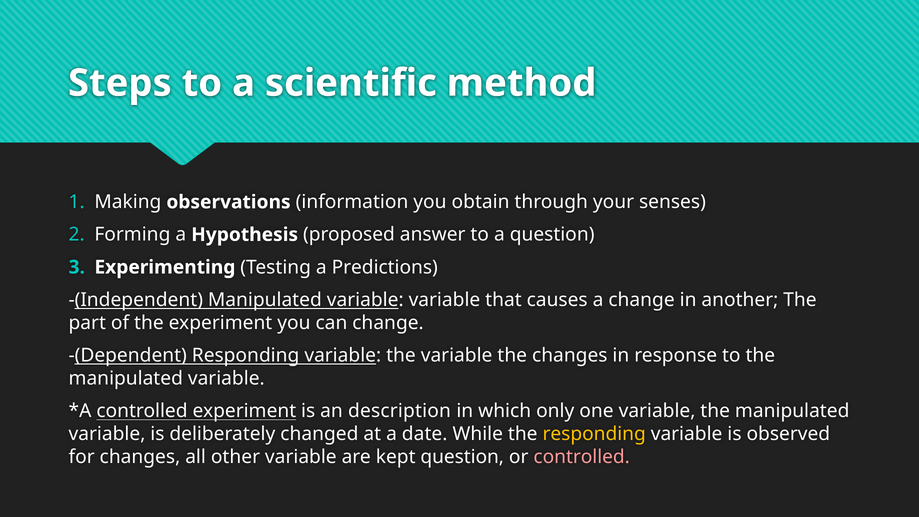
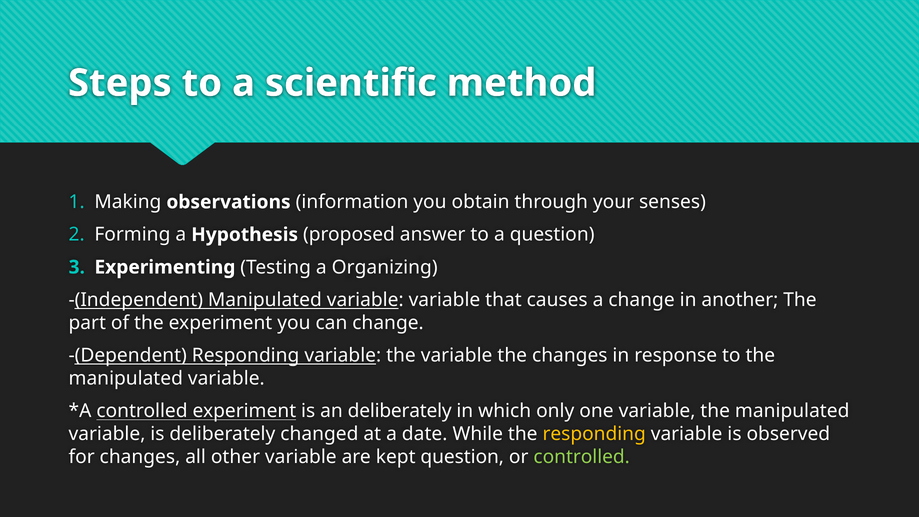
Predictions: Predictions -> Organizing
an description: description -> deliberately
controlled at (582, 457) colour: pink -> light green
